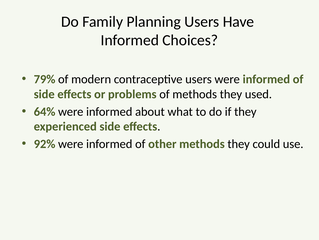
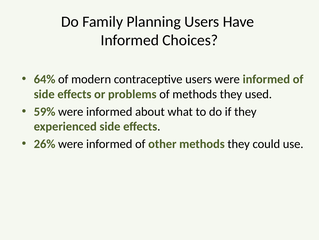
79%: 79% -> 64%
64%: 64% -> 59%
92%: 92% -> 26%
